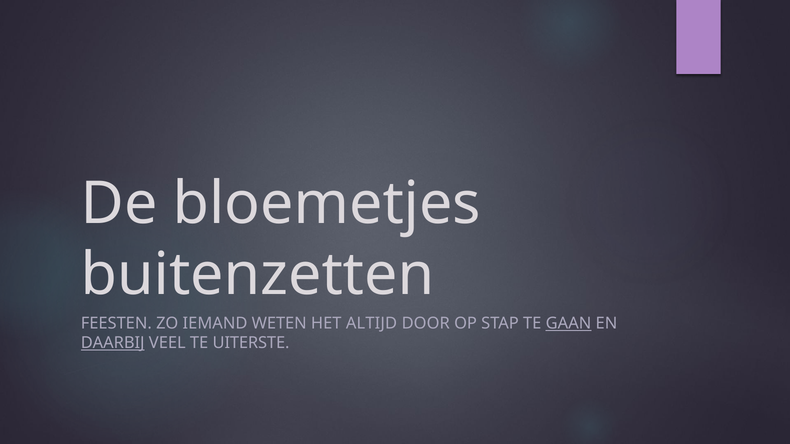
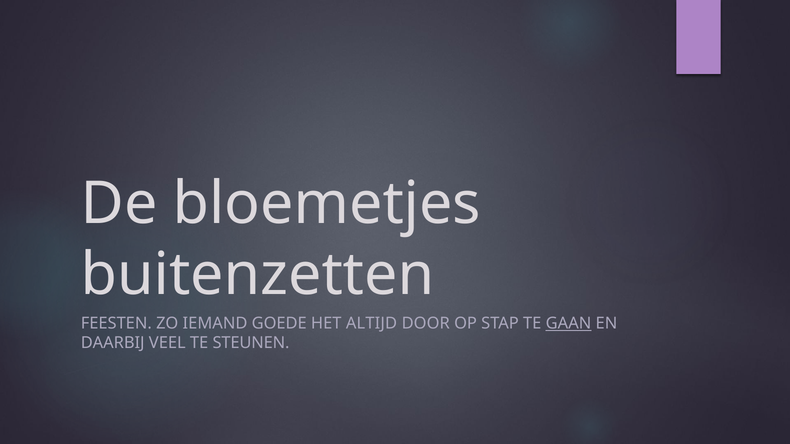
WETEN: WETEN -> GOEDE
DAARBIJ underline: present -> none
UITERSTE: UITERSTE -> STEUNEN
